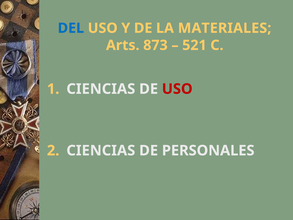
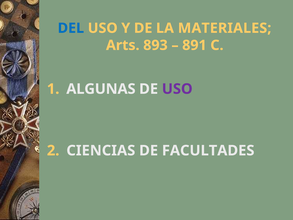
873: 873 -> 893
521: 521 -> 891
CIENCIAS at (101, 89): CIENCIAS -> ALGUNAS
USO at (177, 89) colour: red -> purple
PERSONALES: PERSONALES -> FACULTADES
